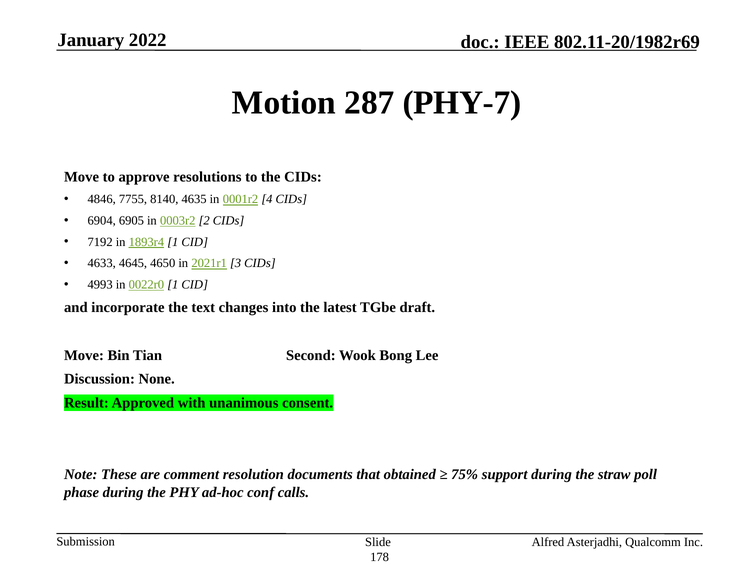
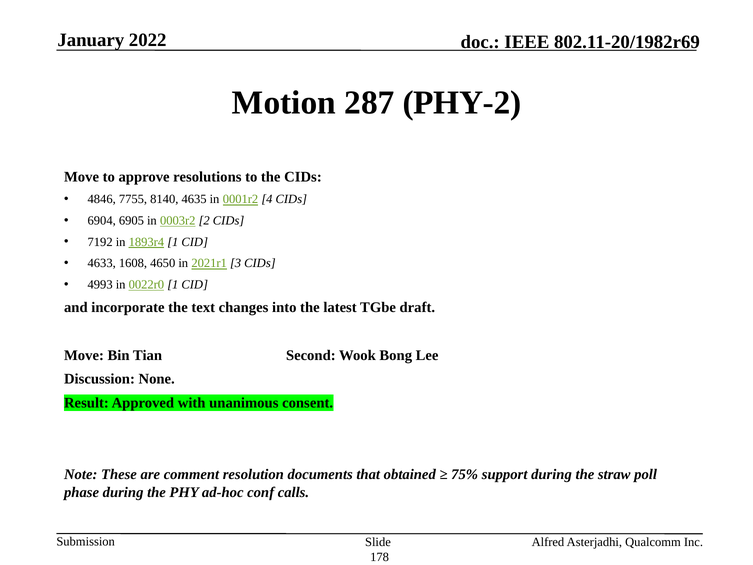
PHY-7: PHY-7 -> PHY-2
4645: 4645 -> 1608
